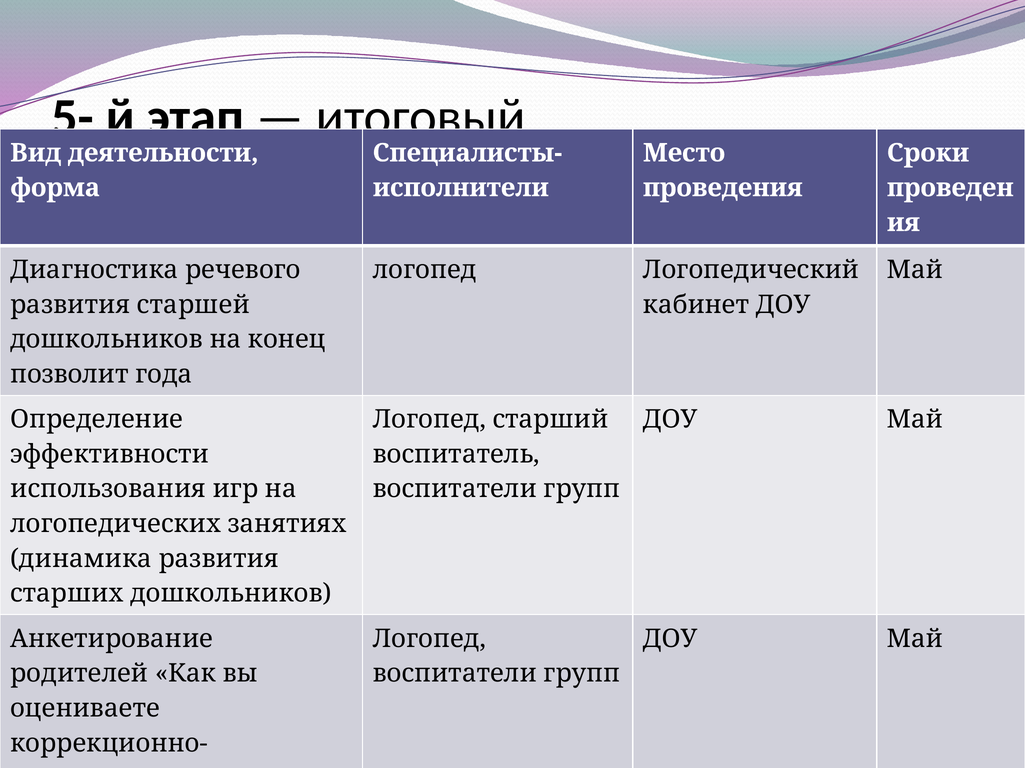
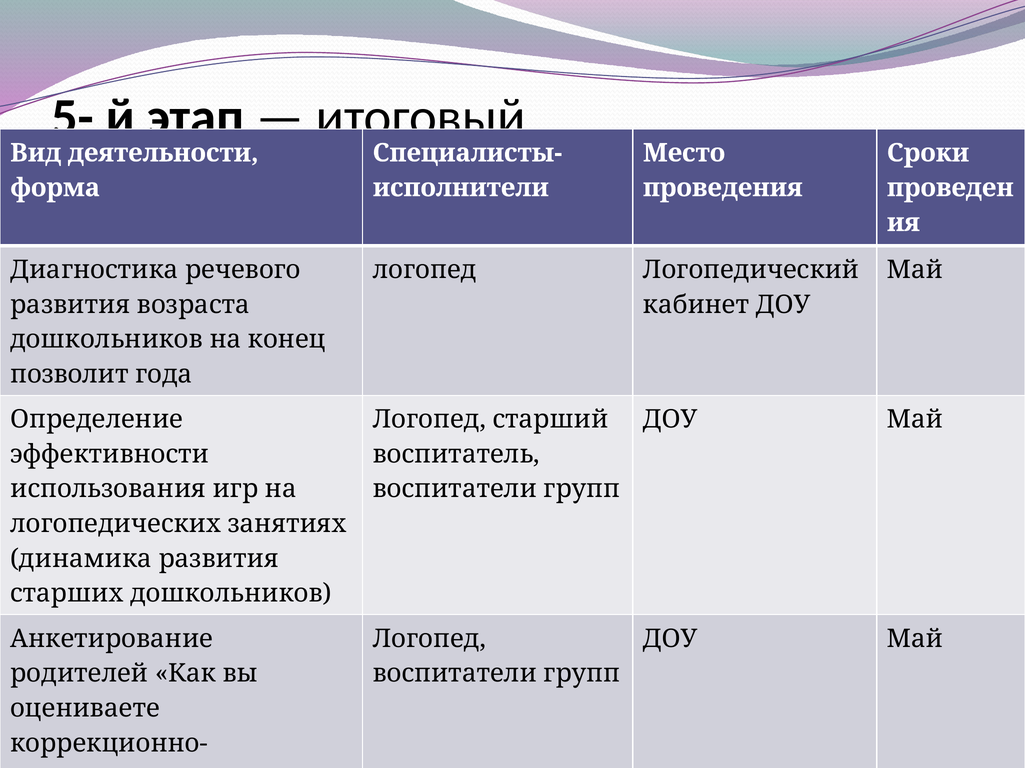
старшей: старшей -> возраста
